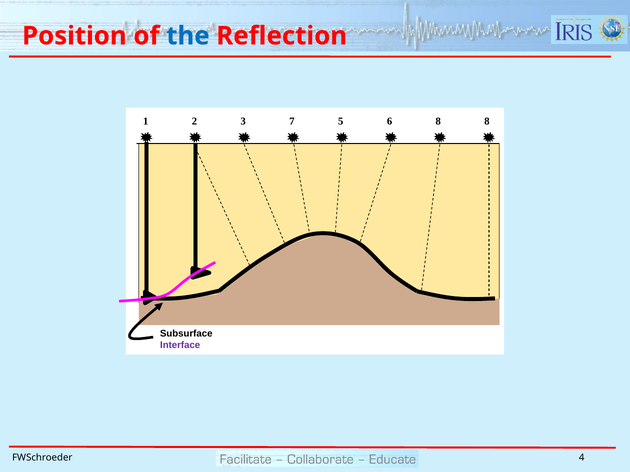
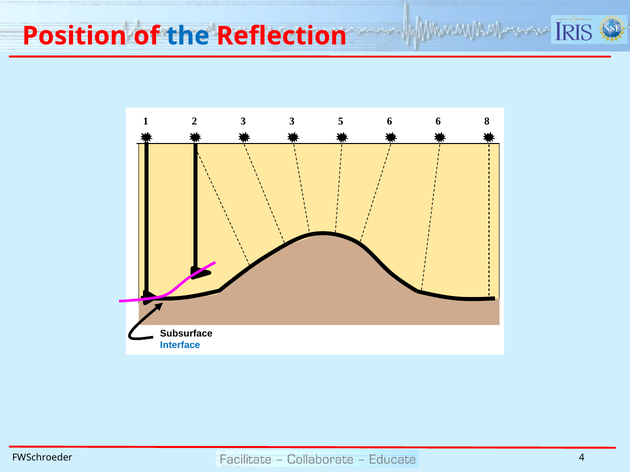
3 7: 7 -> 3
1 8: 8 -> 6
Interface colour: purple -> blue
